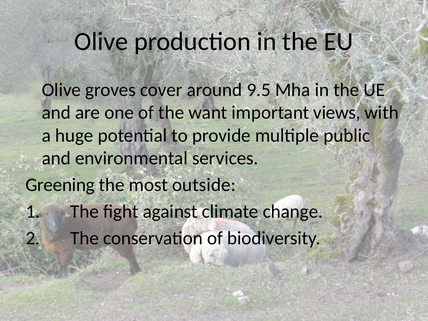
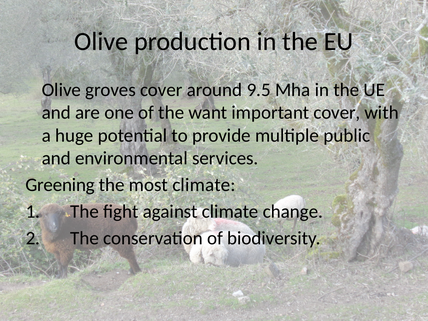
important views: views -> cover
most outside: outside -> climate
